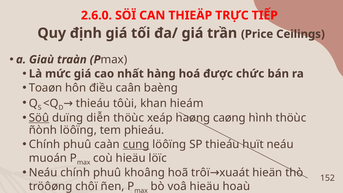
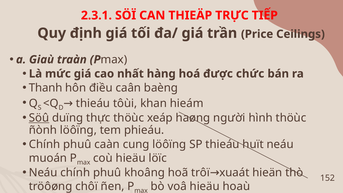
2.6.0: 2.6.0 -> 2.3.1
Toaøn: Toaøn -> Thanh
diễn: diễn -> thực
caøng: caøng -> người
cung underline: present -> none
